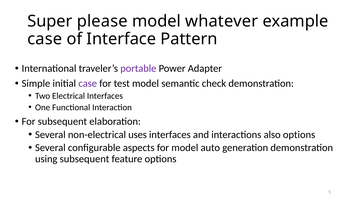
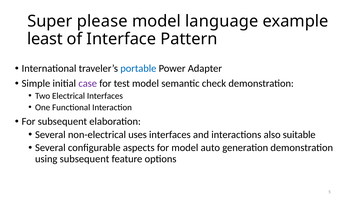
whatever: whatever -> language
case at (45, 39): case -> least
portable colour: purple -> blue
also options: options -> suitable
